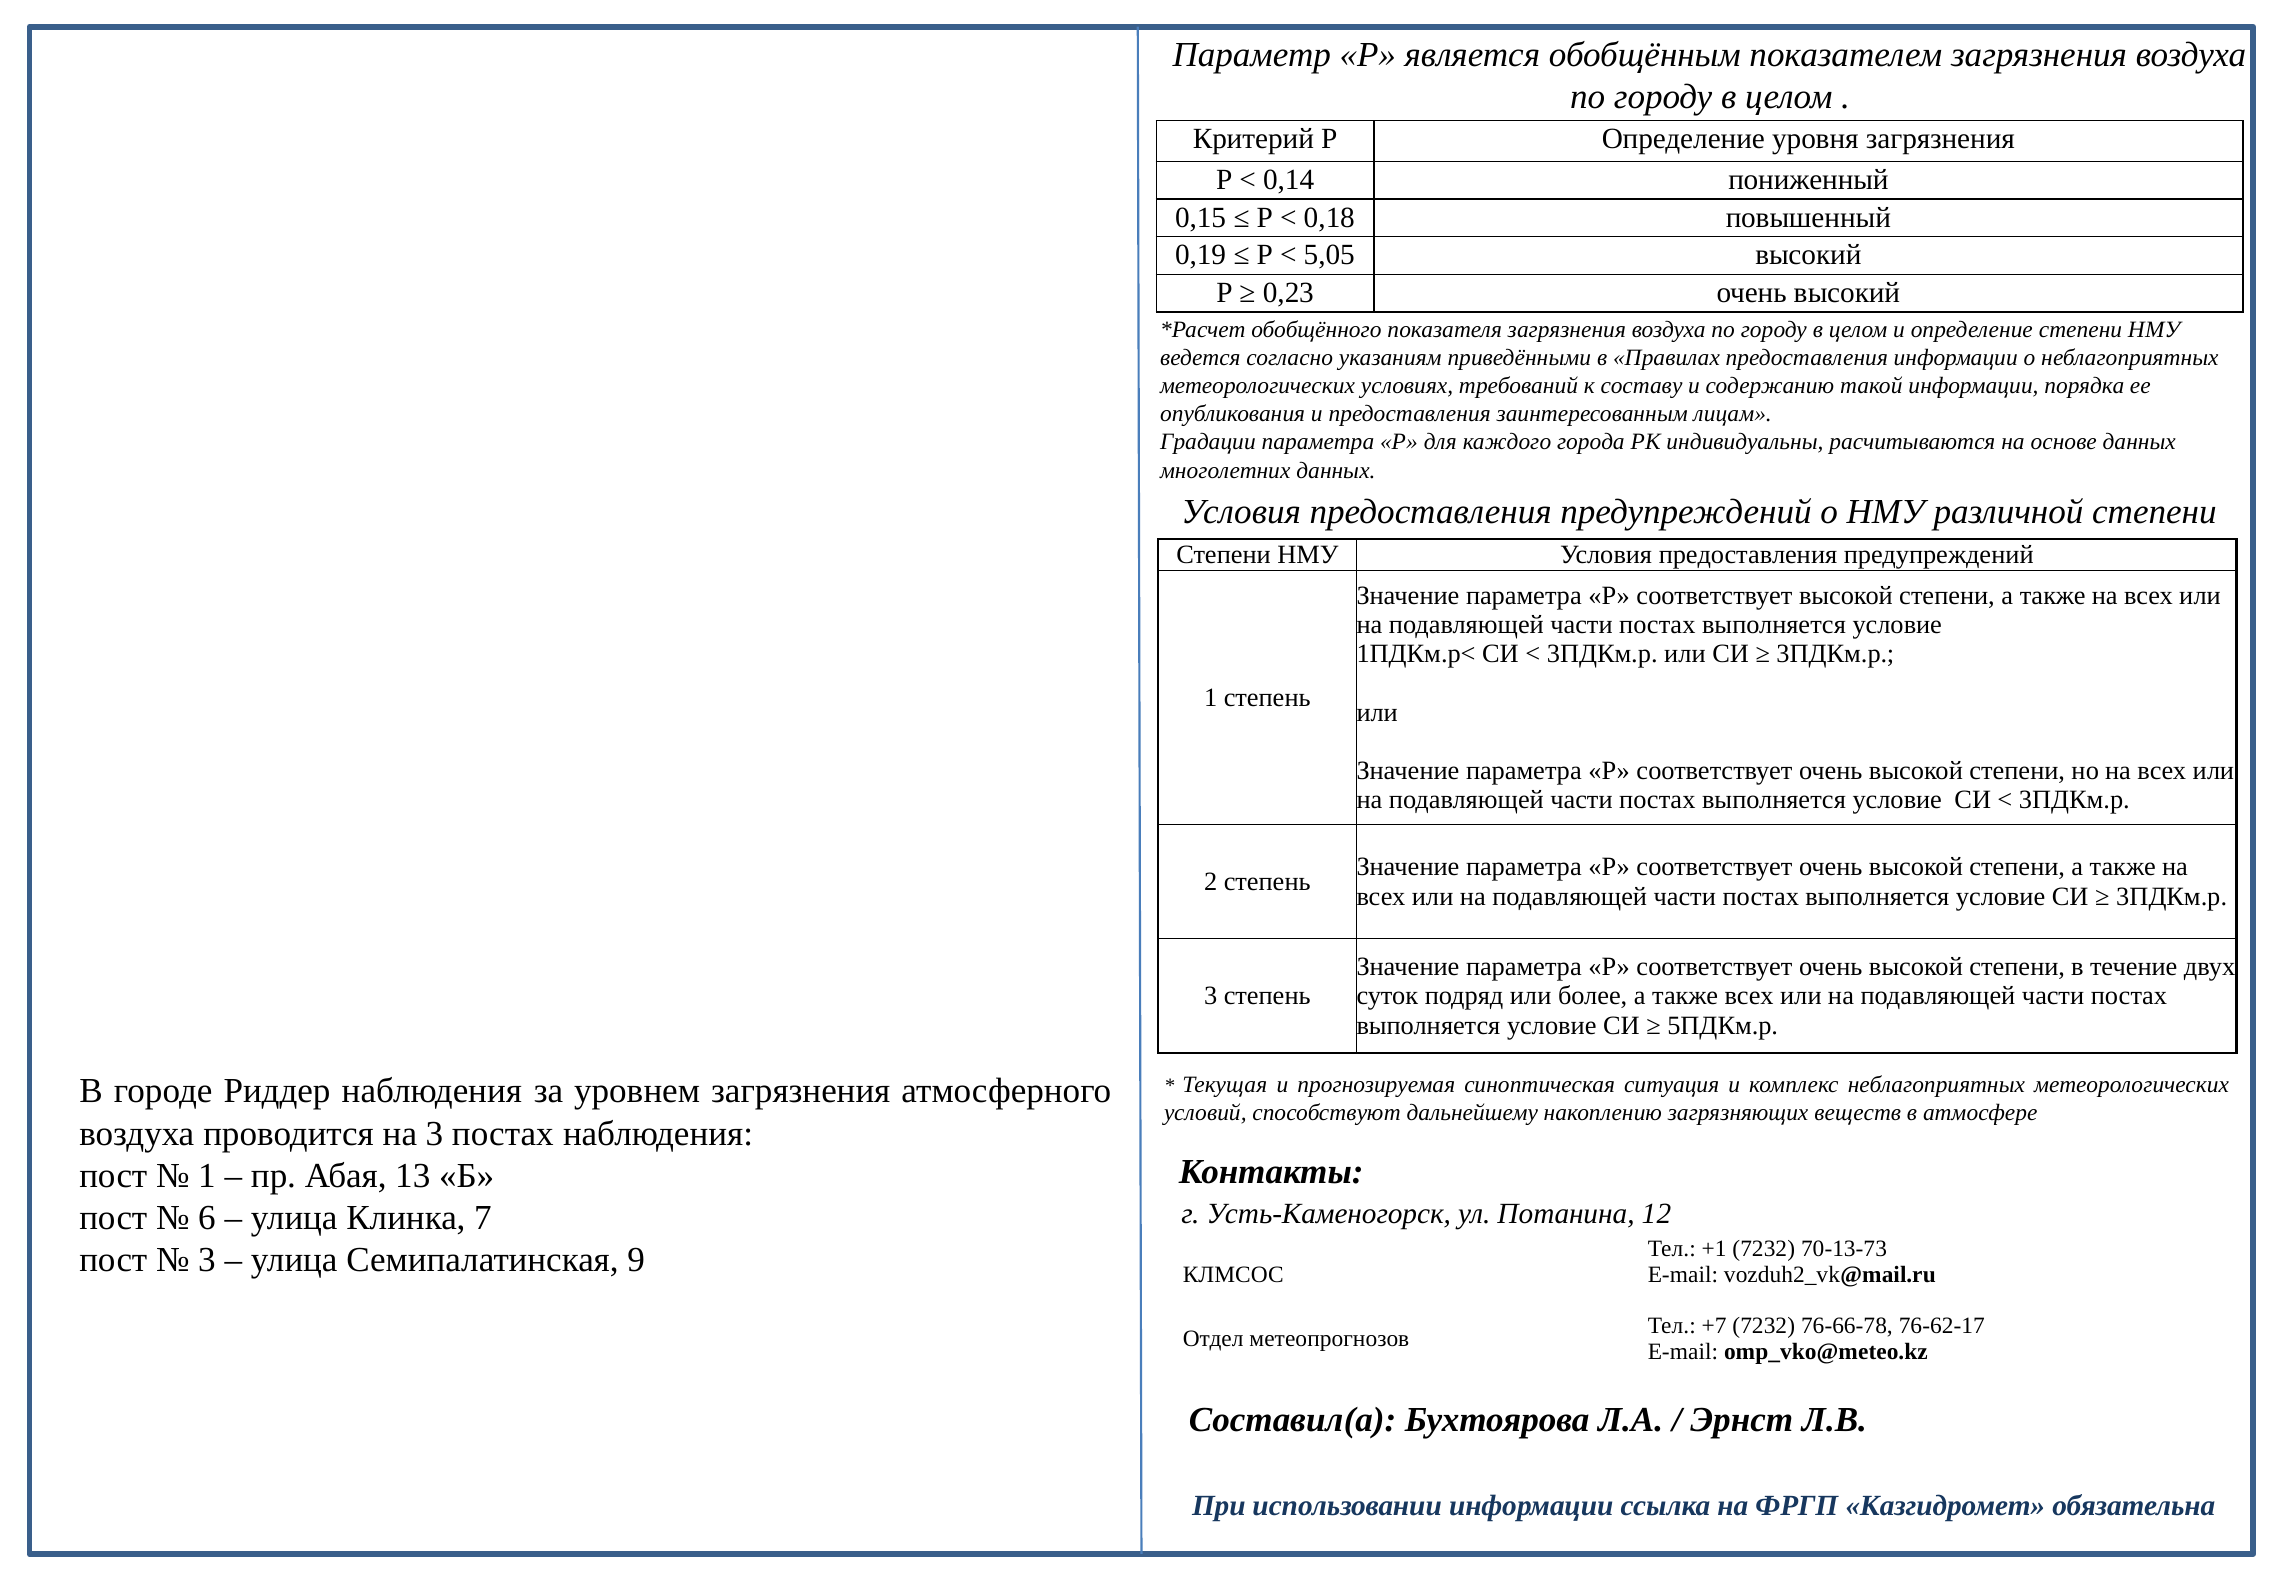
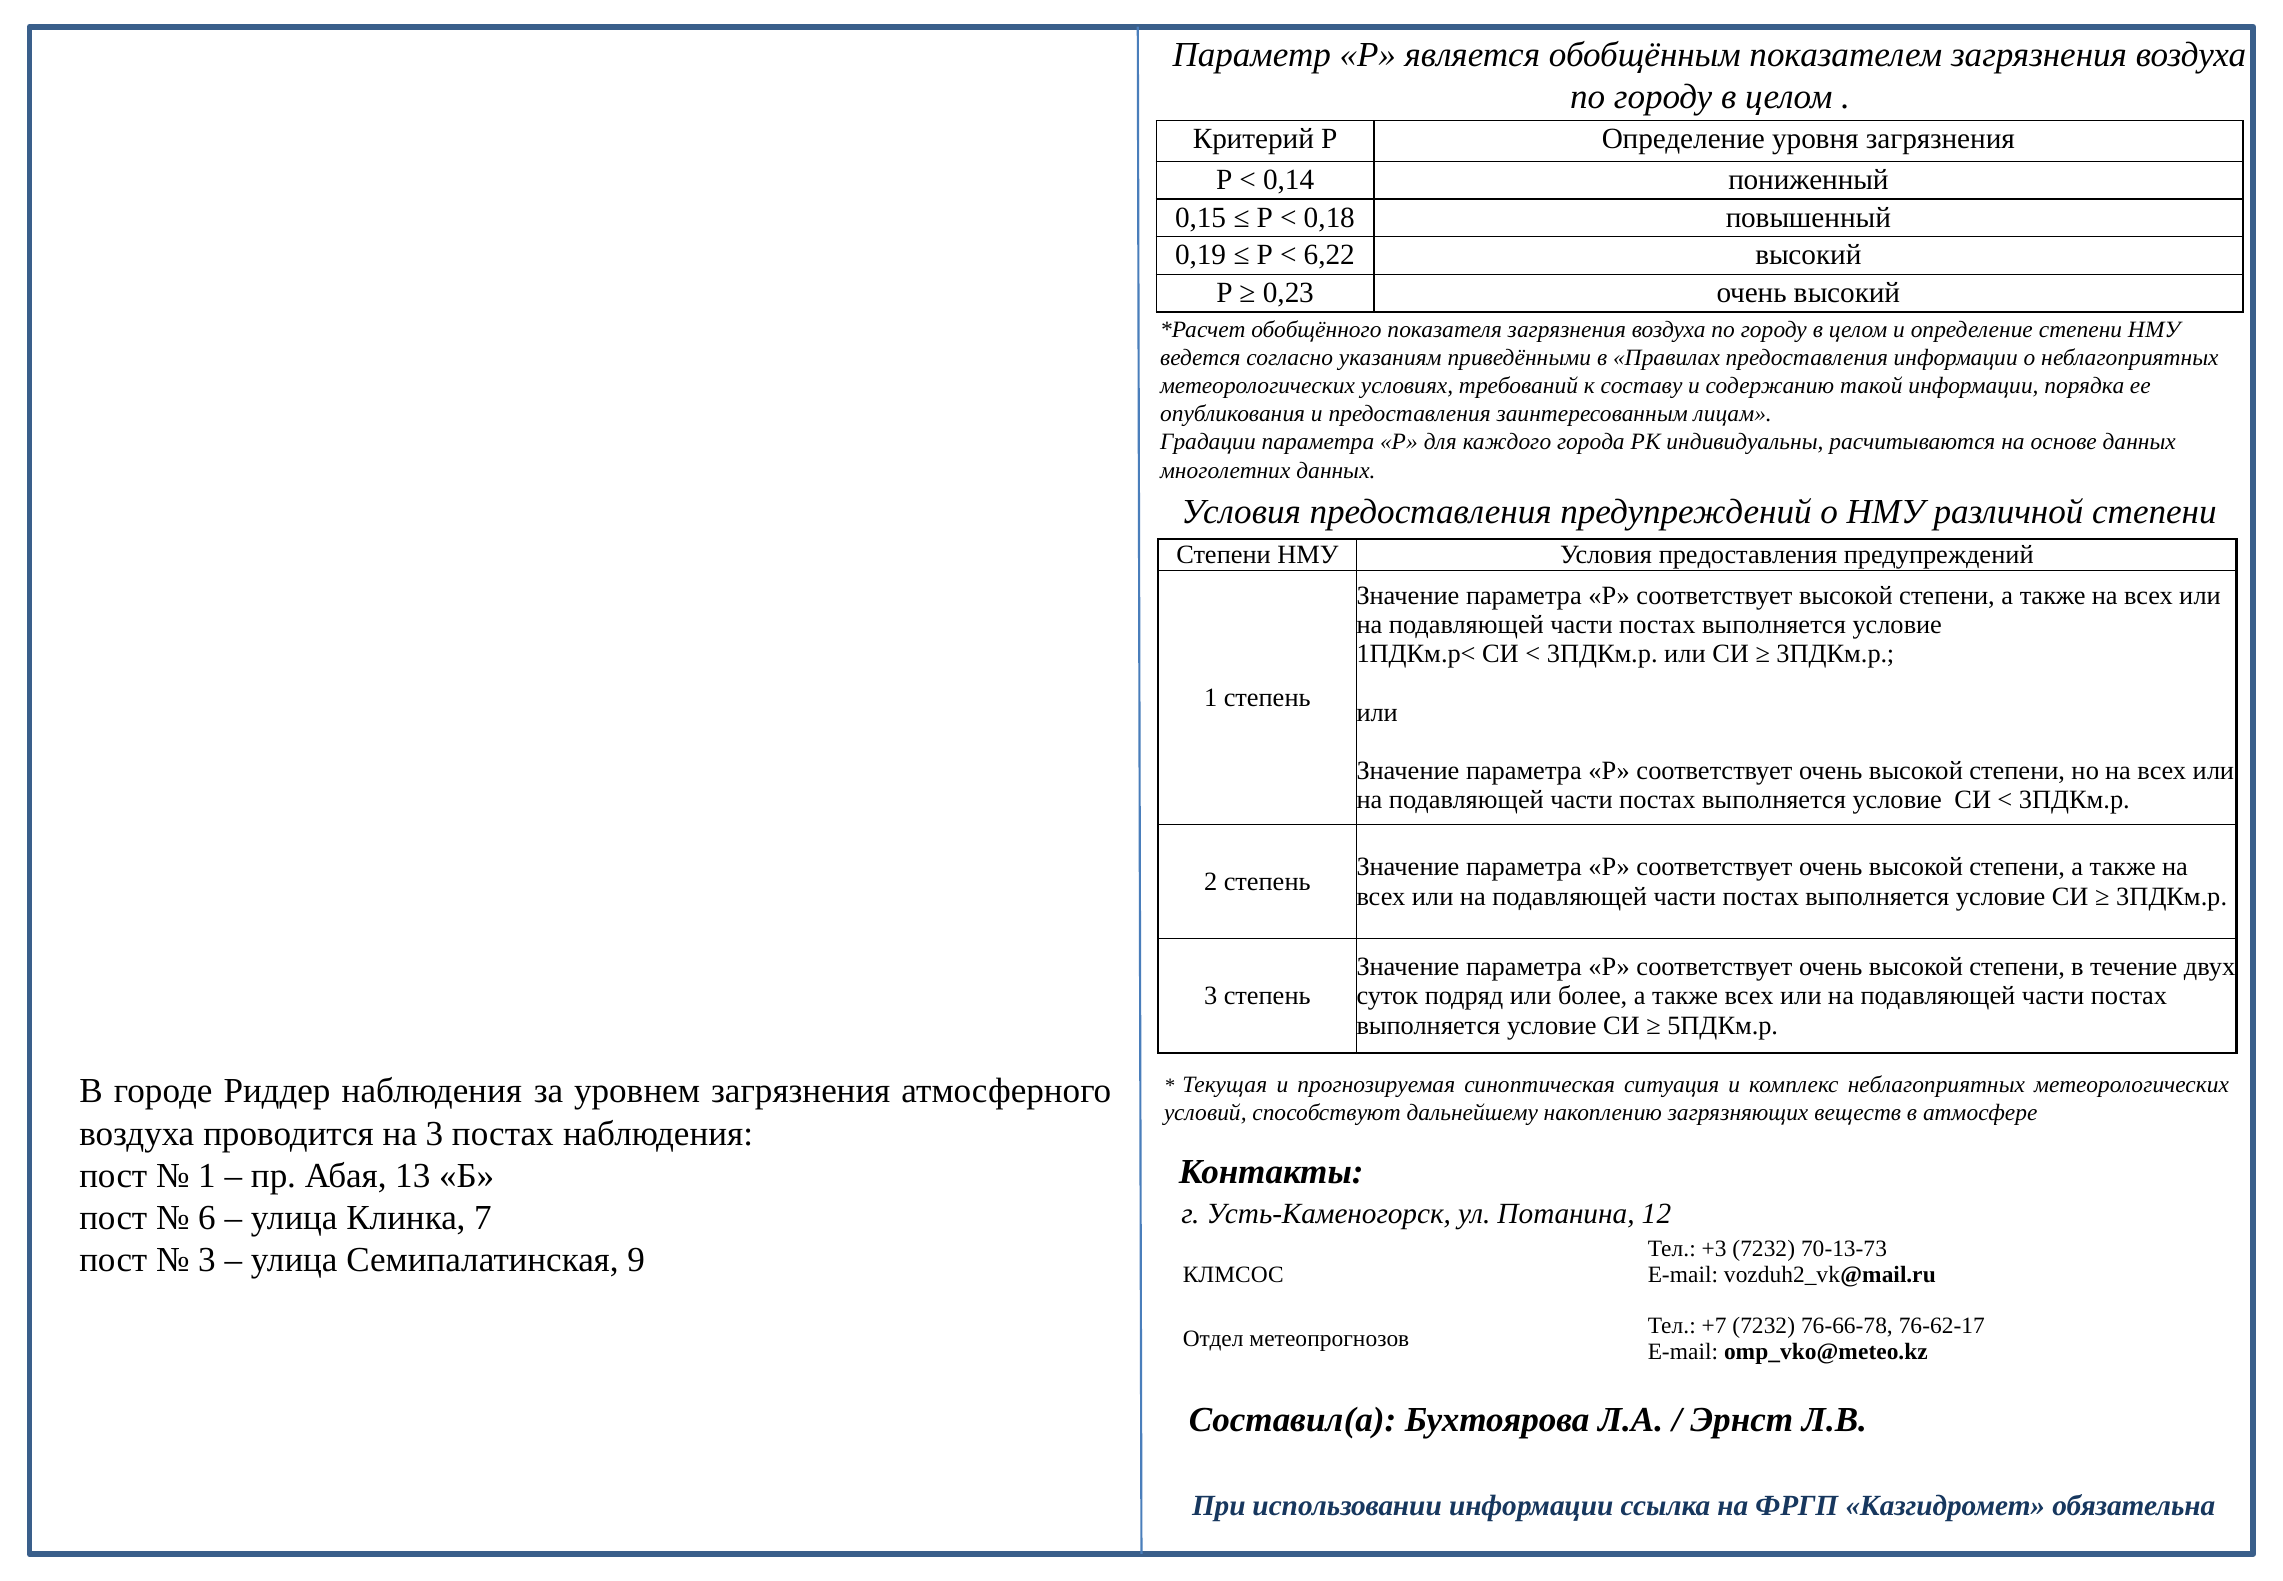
5,05: 5,05 -> 6,22
+1: +1 -> +3
